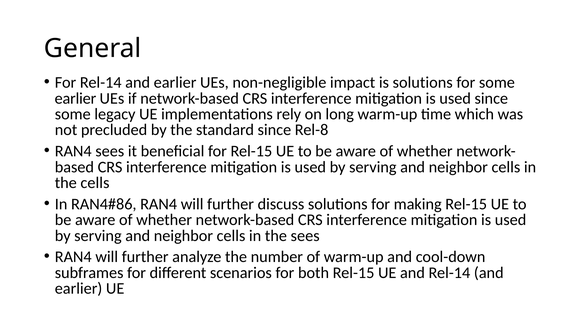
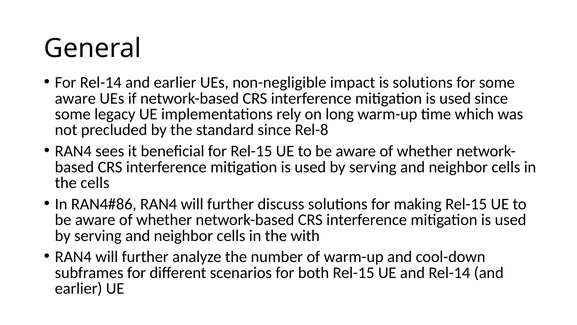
earlier at (75, 98): earlier -> aware
the sees: sees -> with
